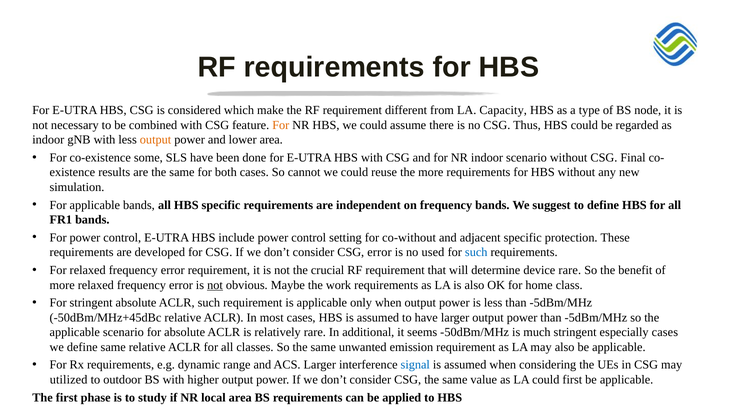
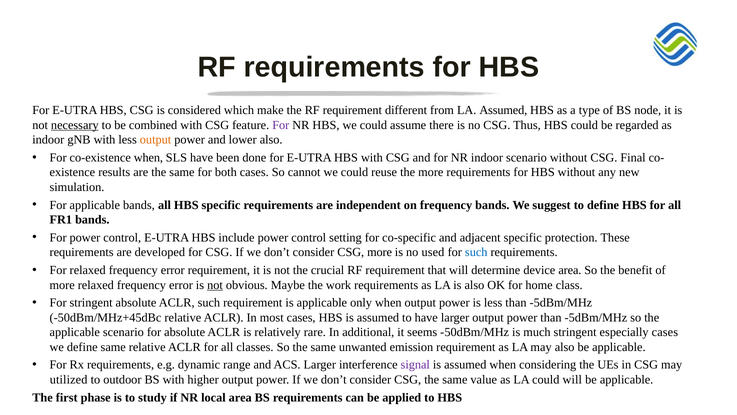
LA Capacity: Capacity -> Assumed
necessary underline: none -> present
For at (281, 125) colour: orange -> purple
lower area: area -> also
co-existence some: some -> when
co-without: co-without -> co-specific
CSG error: error -> more
device rare: rare -> area
signal colour: blue -> purple
could first: first -> will
